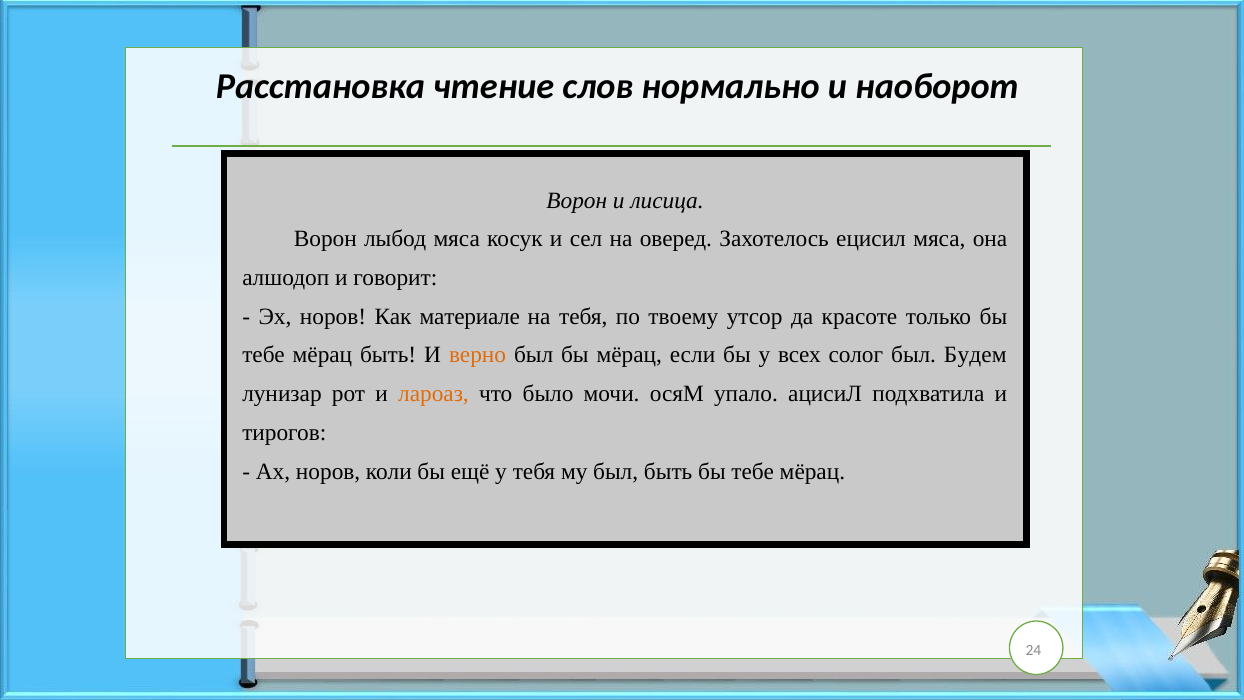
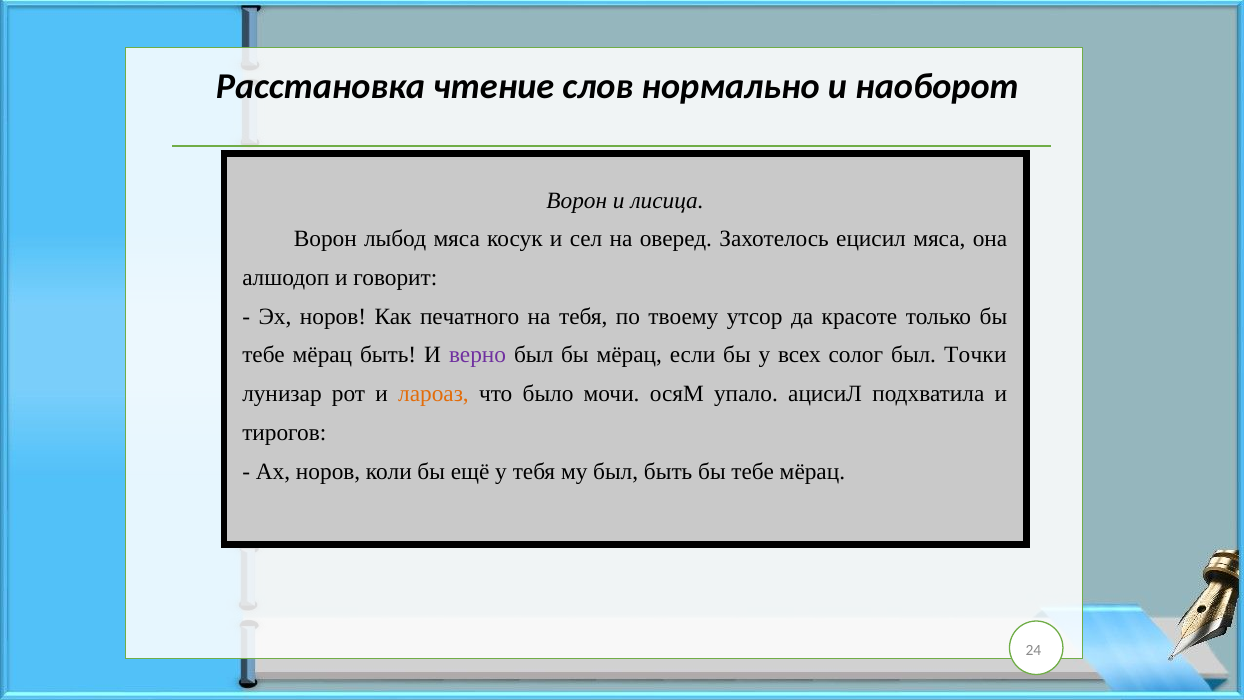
материале: материале -> печатного
верно colour: orange -> purple
Будем: Будем -> Точки
